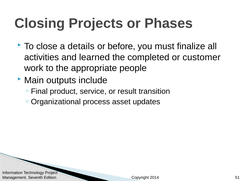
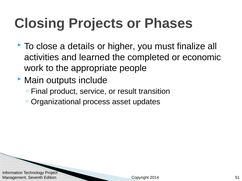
before: before -> higher
customer: customer -> economic
